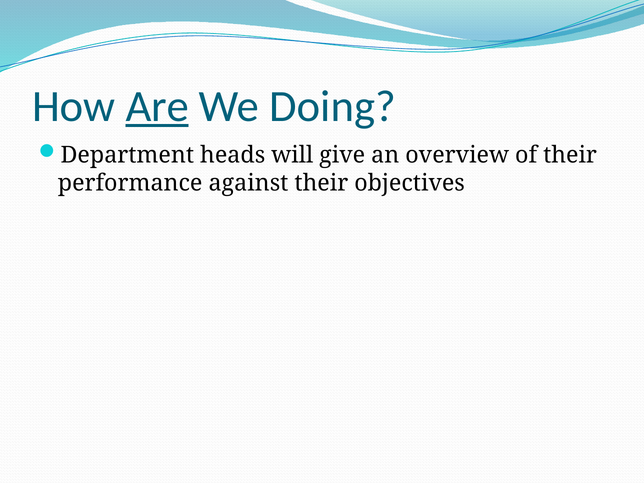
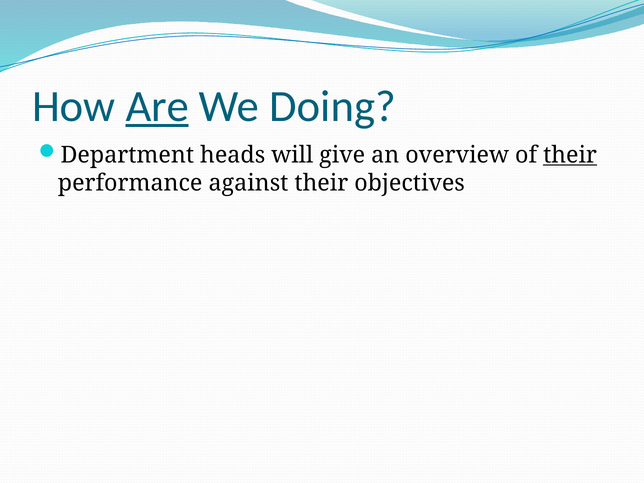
their at (570, 155) underline: none -> present
